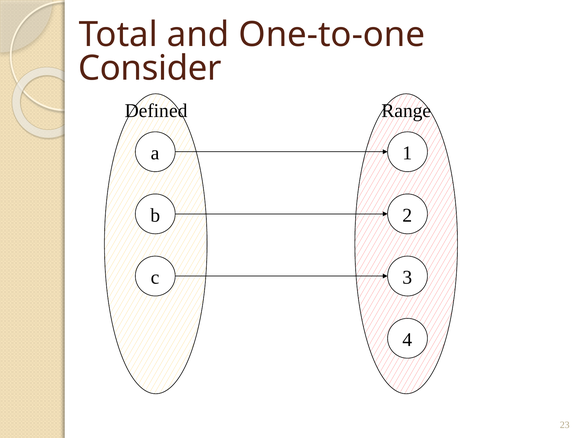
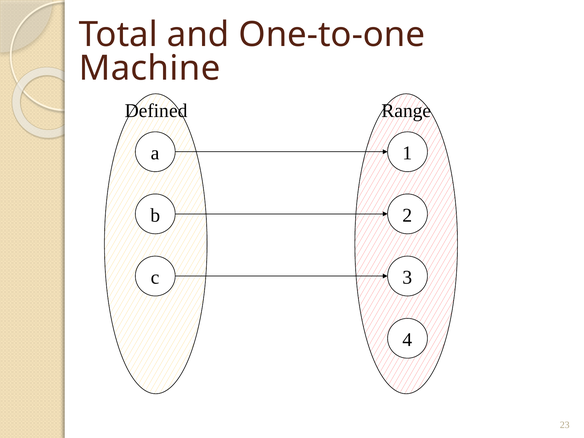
Consider: Consider -> Machine
